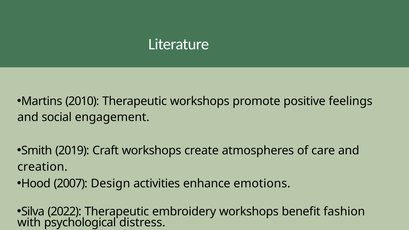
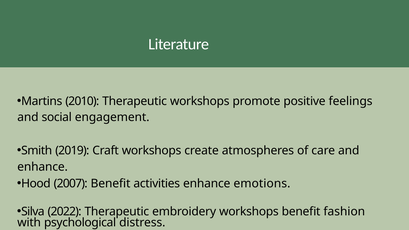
creation at (42, 167): creation -> enhance
2007 Design: Design -> Benefit
